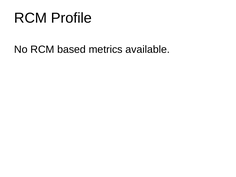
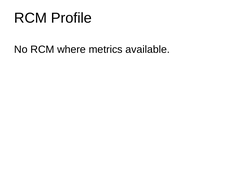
based: based -> where
